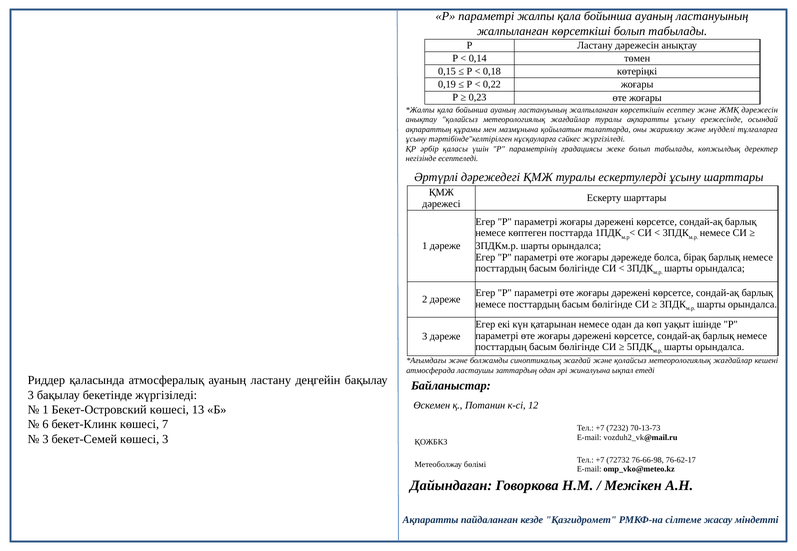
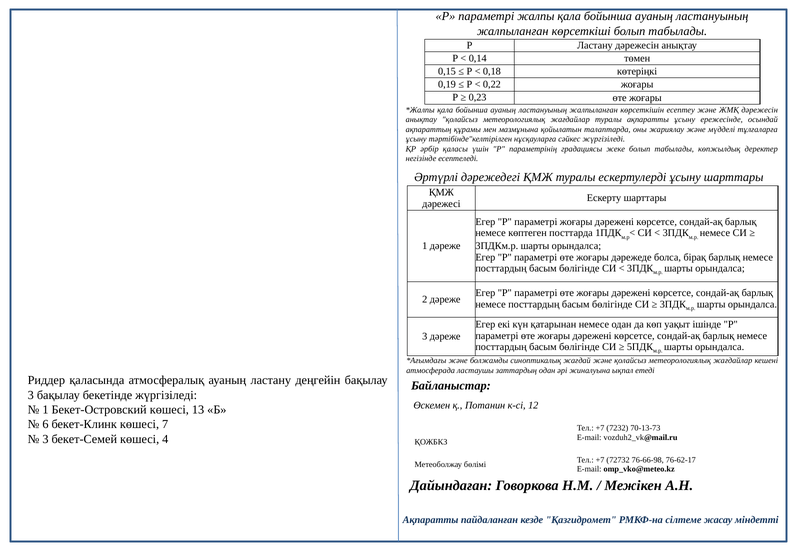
көшесі 3: 3 -> 4
